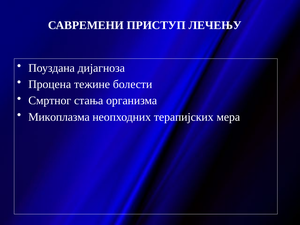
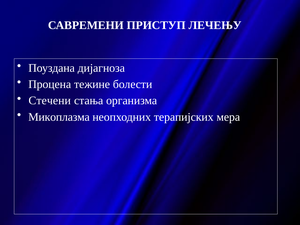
Смртног: Смртног -> Стечени
